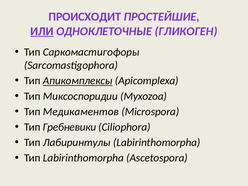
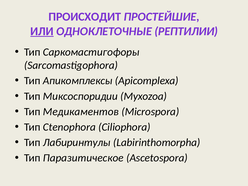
ГЛИКОГЕН: ГЛИКОГЕН -> РЕПТИЛИИ
Апикомплексы underline: present -> none
Гребневики: Гребневики -> Ctenophora
Тип Labirinthomorpha: Labirinthomorpha -> Паразитическое
